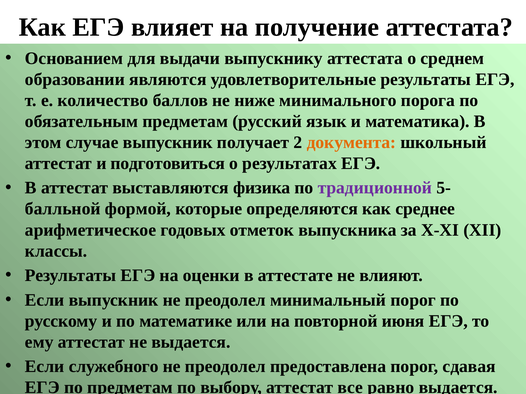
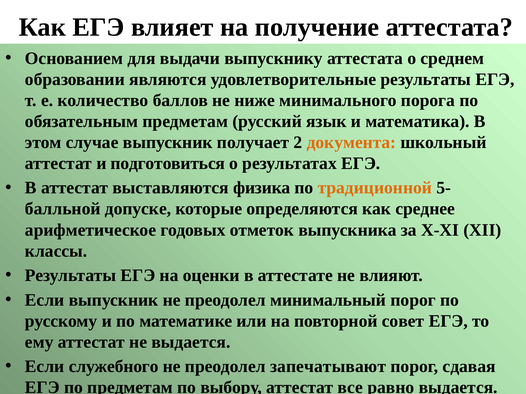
традиционной colour: purple -> orange
формой: формой -> допуске
июня: июня -> совет
предоставлена: предоставлена -> запечатывают
